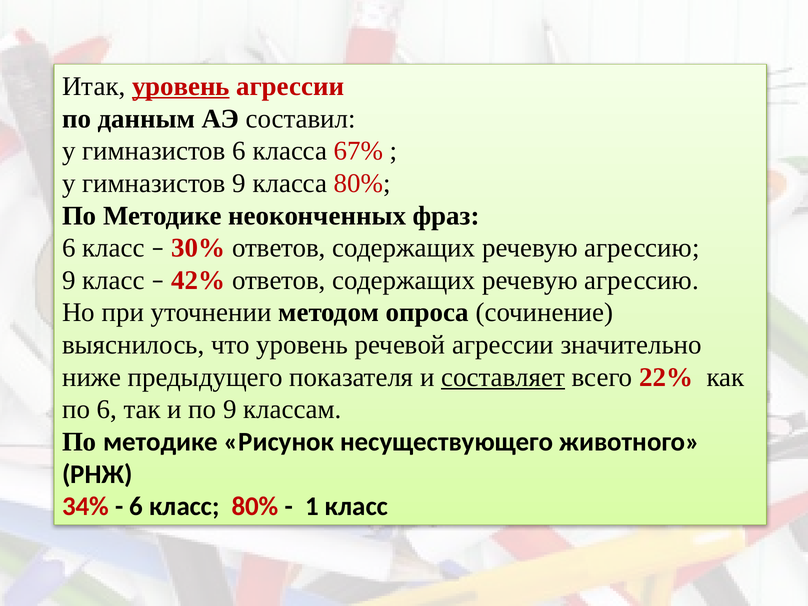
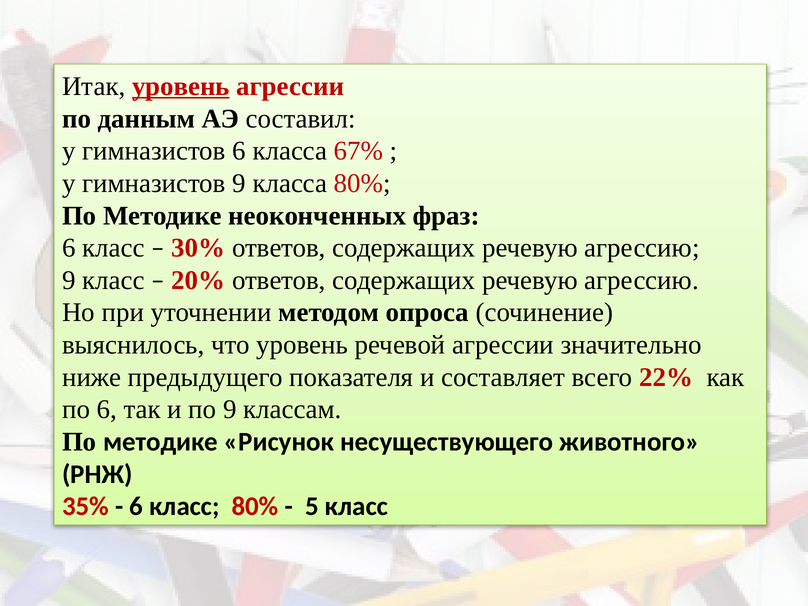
42%: 42% -> 20%
составляет underline: present -> none
34%: 34% -> 35%
1: 1 -> 5
